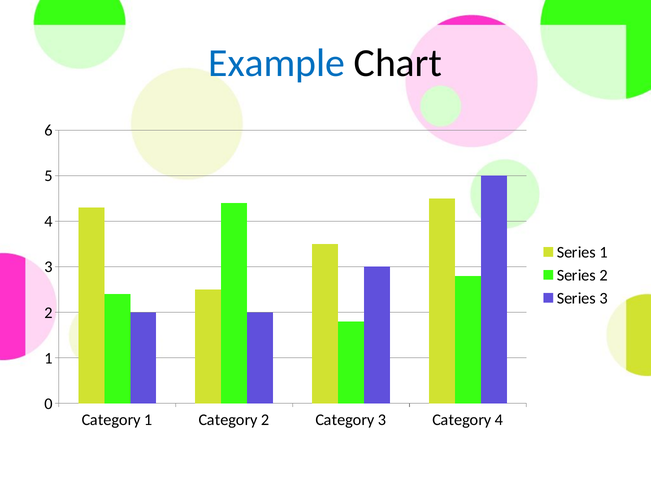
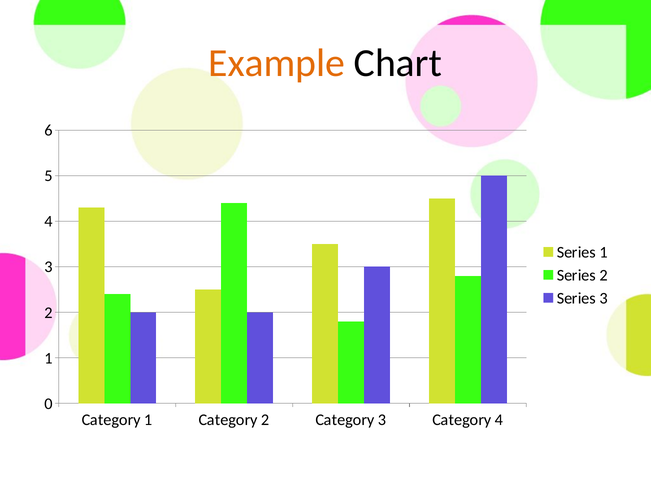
Example colour: blue -> orange
